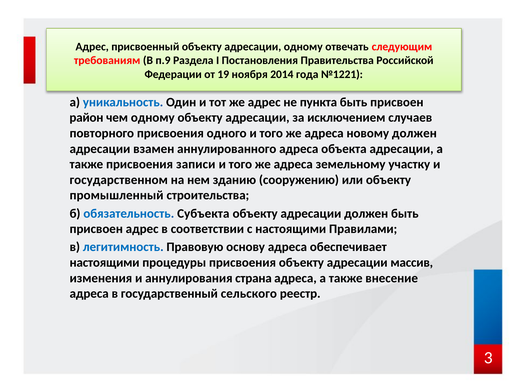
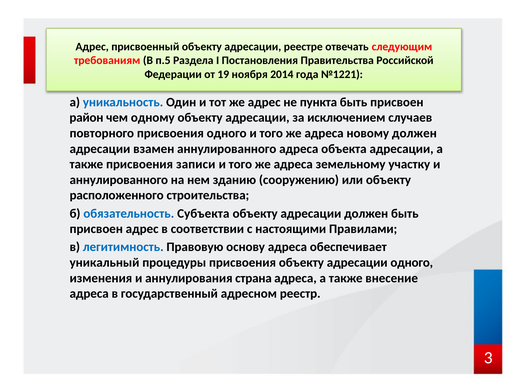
адресации одному: одному -> реестре
п.9: п.9 -> п.5
государственном at (119, 180): государственном -> аннулированного
промышленный: промышленный -> расположенного
настоящими at (105, 262): настоящими -> уникальный
адресации массив: массив -> одного
сельского: сельского -> адресном
